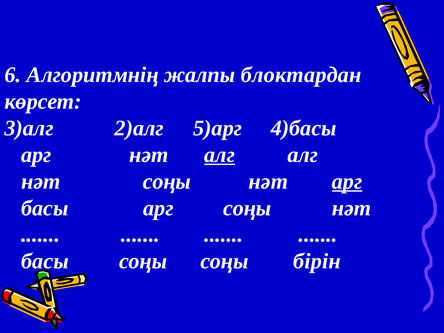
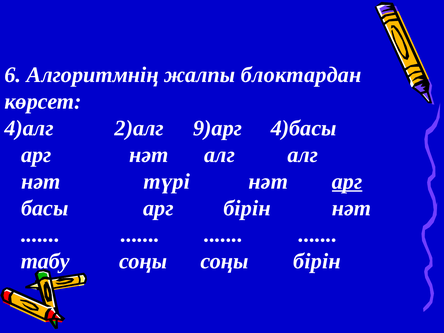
3)алг: 3)алг -> 4)алг
5)арг: 5)арг -> 9)арг
алг at (220, 155) underline: present -> none
нәт соңы: соңы -> түрі
арг соңы: соңы -> бірін
басы at (45, 261): басы -> табу
